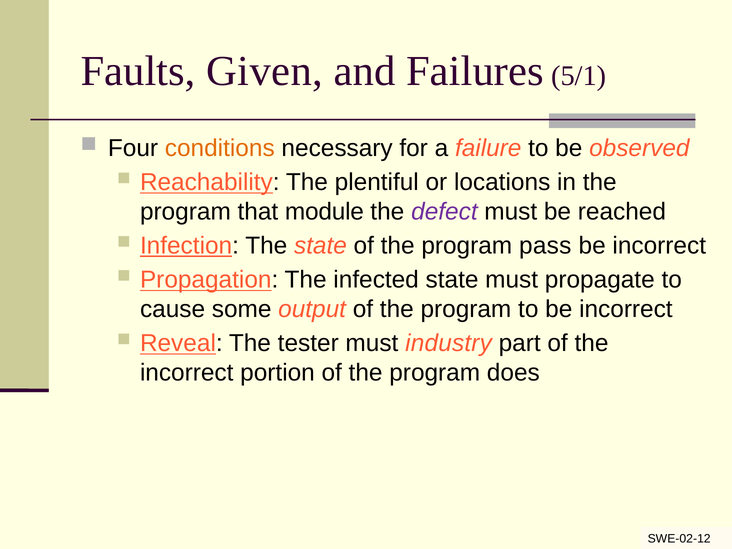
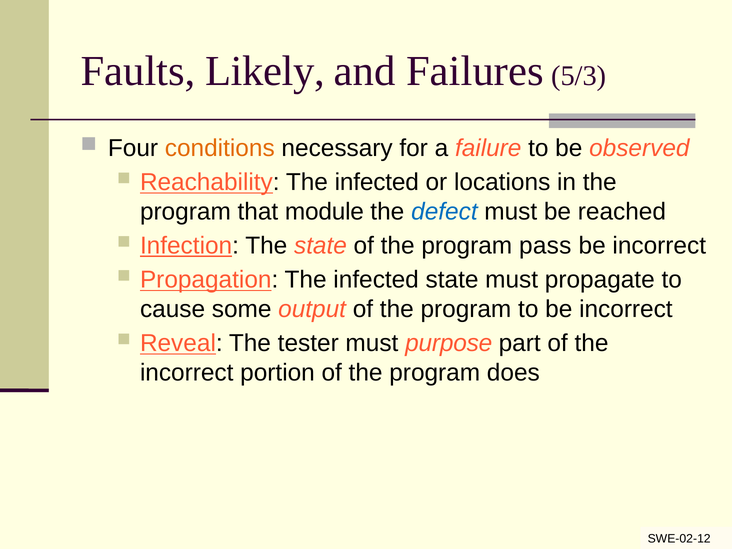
Given: Given -> Likely
5/1: 5/1 -> 5/3
Reachability The plentiful: plentiful -> infected
defect colour: purple -> blue
industry: industry -> purpose
